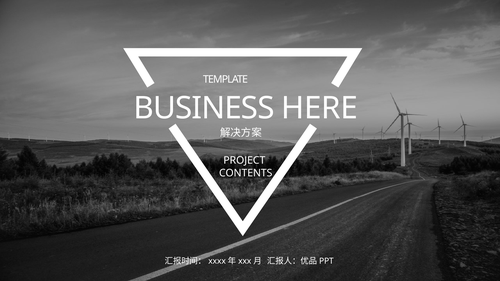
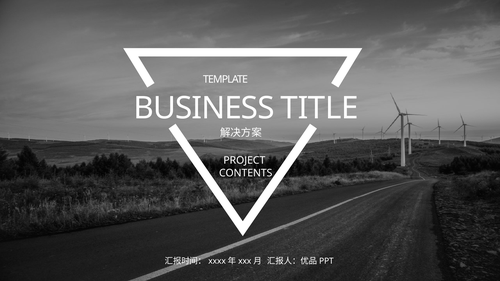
HERE: HERE -> TITLE
